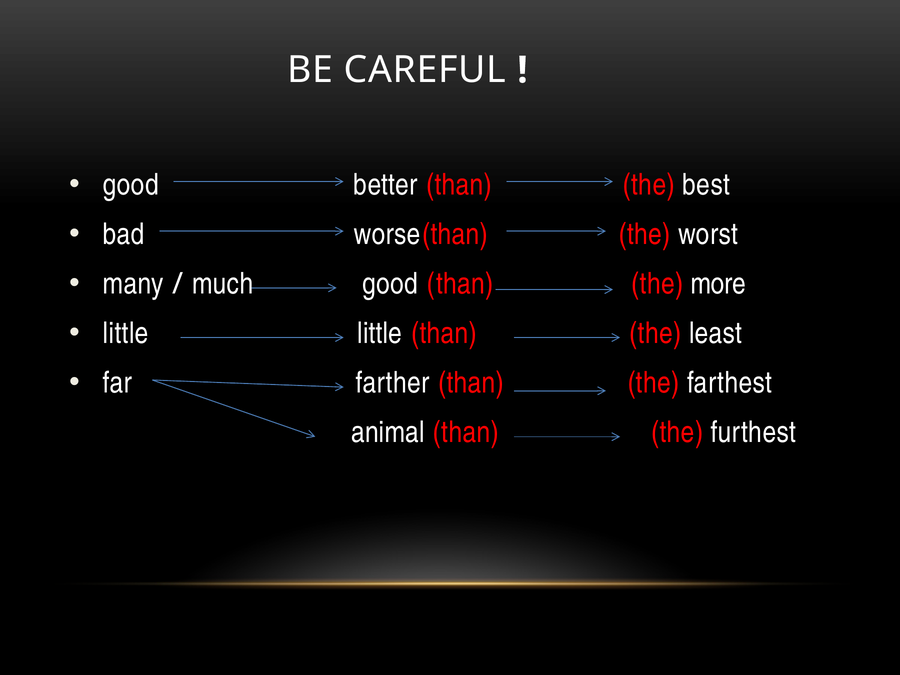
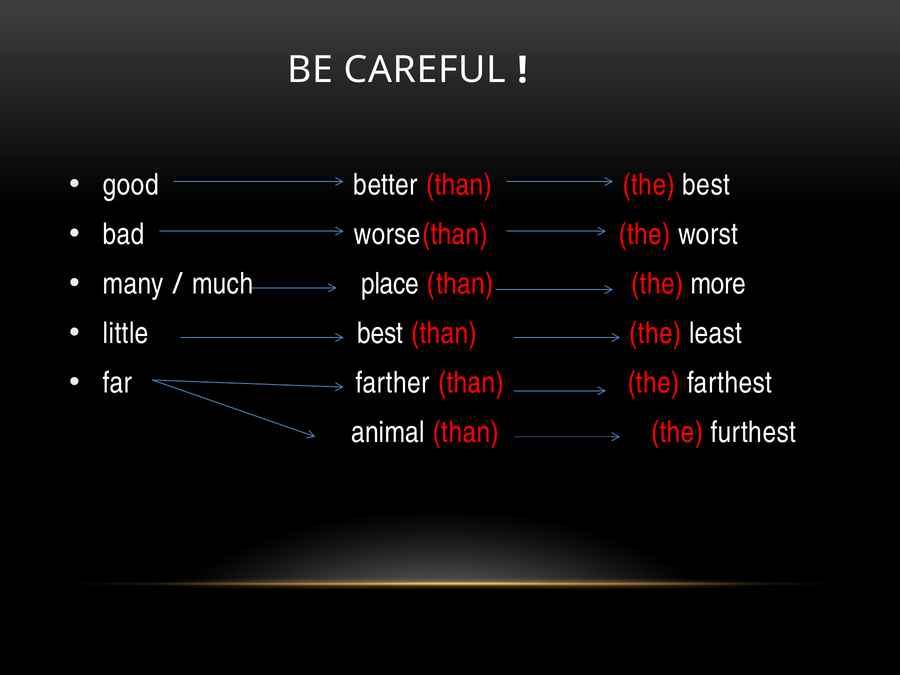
much good: good -> place
little little: little -> best
